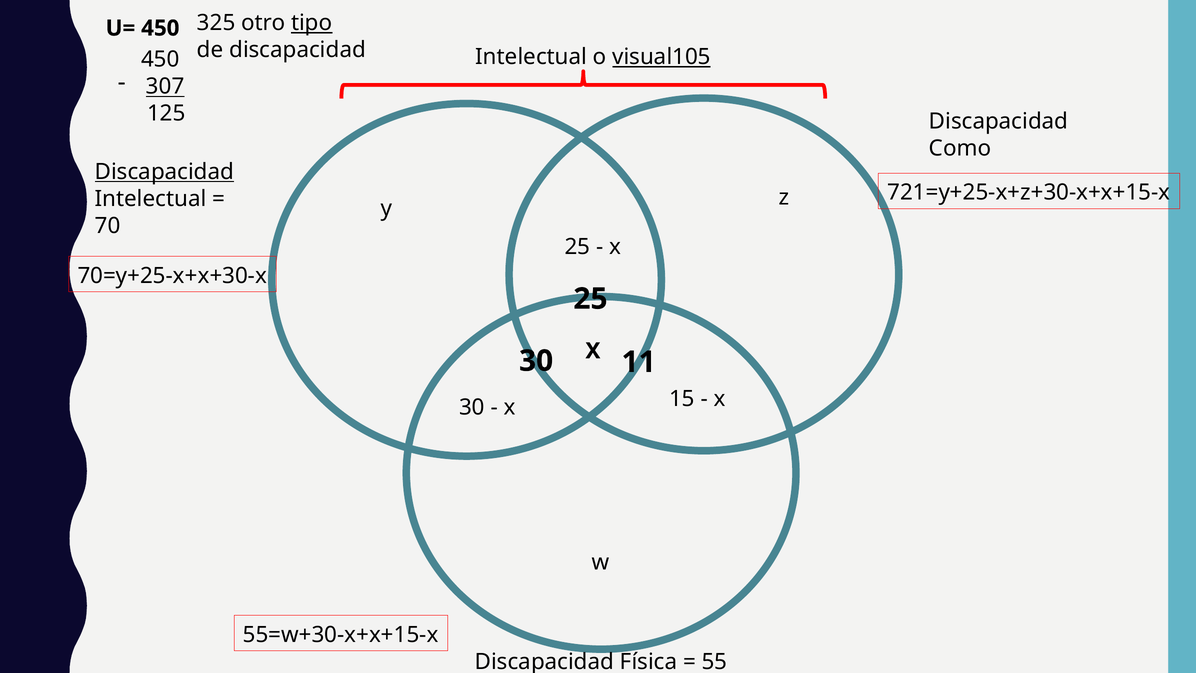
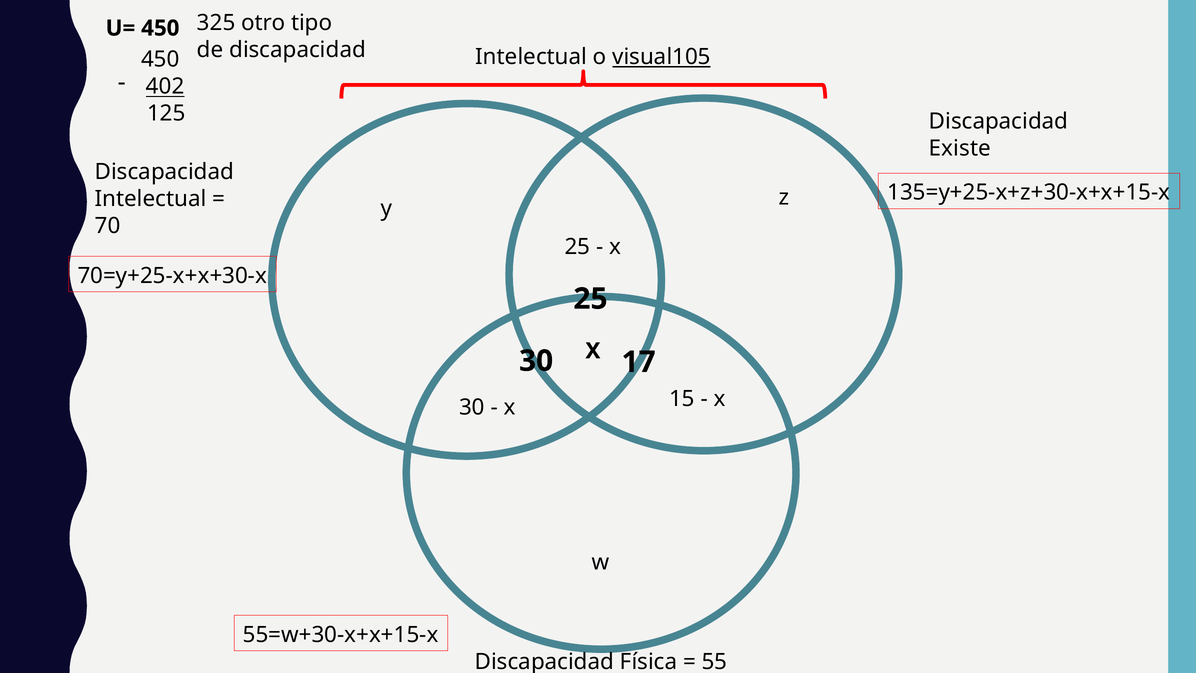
tipo underline: present -> none
307: 307 -> 402
Como: Como -> Existe
Discapacidad at (164, 172) underline: present -> none
721=y+25-x+z+30-x+x+15-x: 721=y+25-x+z+30-x+x+15-x -> 135=y+25-x+z+30-x+x+15-x
11: 11 -> 17
